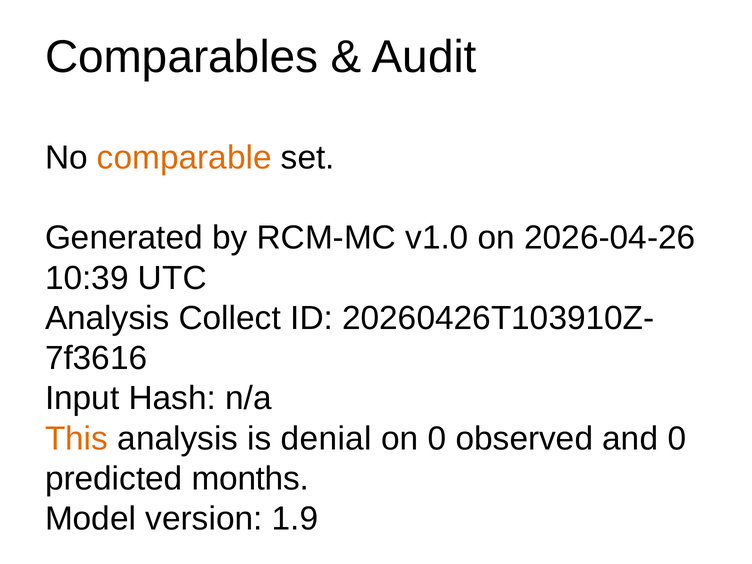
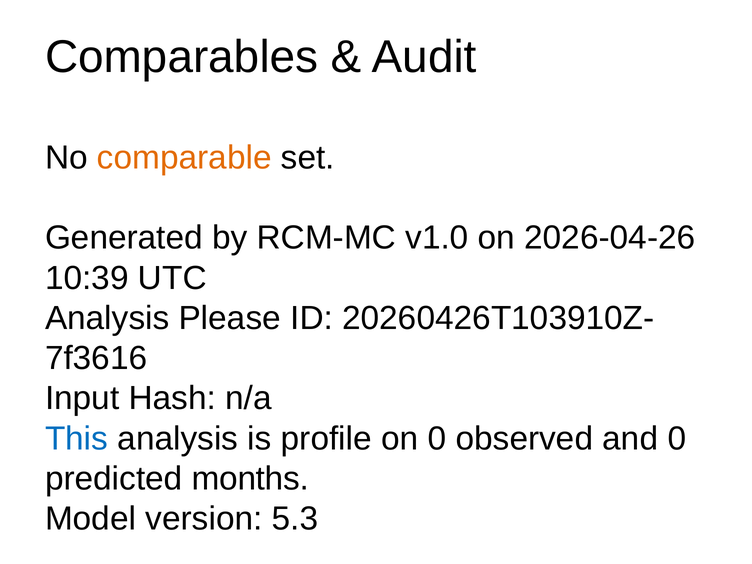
Collect: Collect -> Please
This colour: orange -> blue
denial: denial -> profile
1.9: 1.9 -> 5.3
